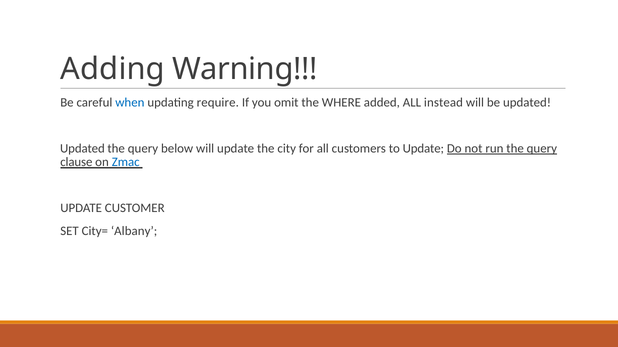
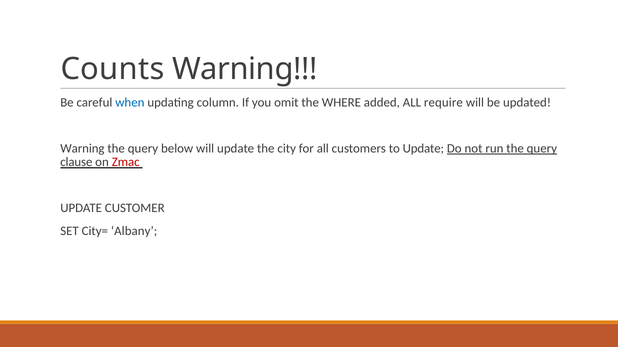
Adding: Adding -> Counts
require: require -> column
instead: instead -> require
Updated at (82, 149): Updated -> Warning
Zmac colour: blue -> red
